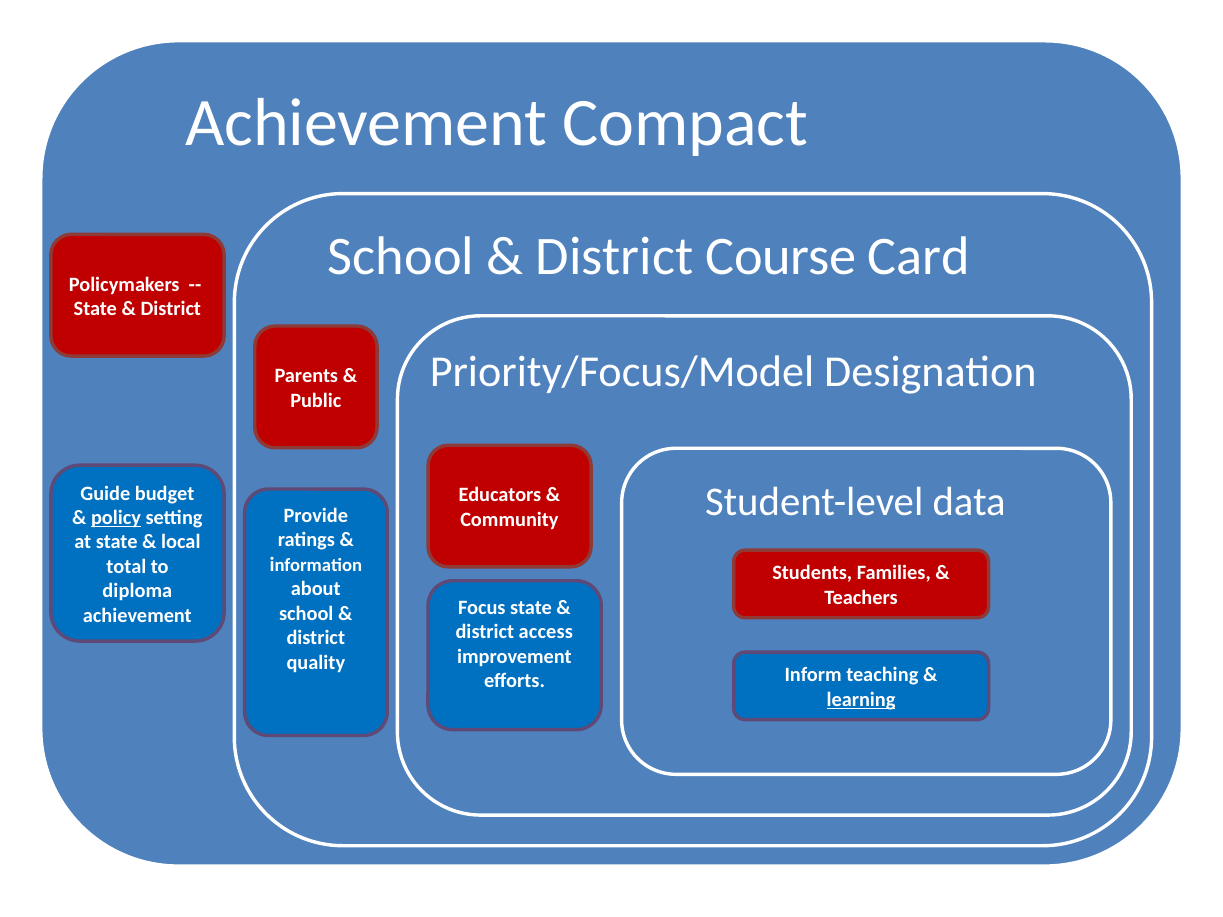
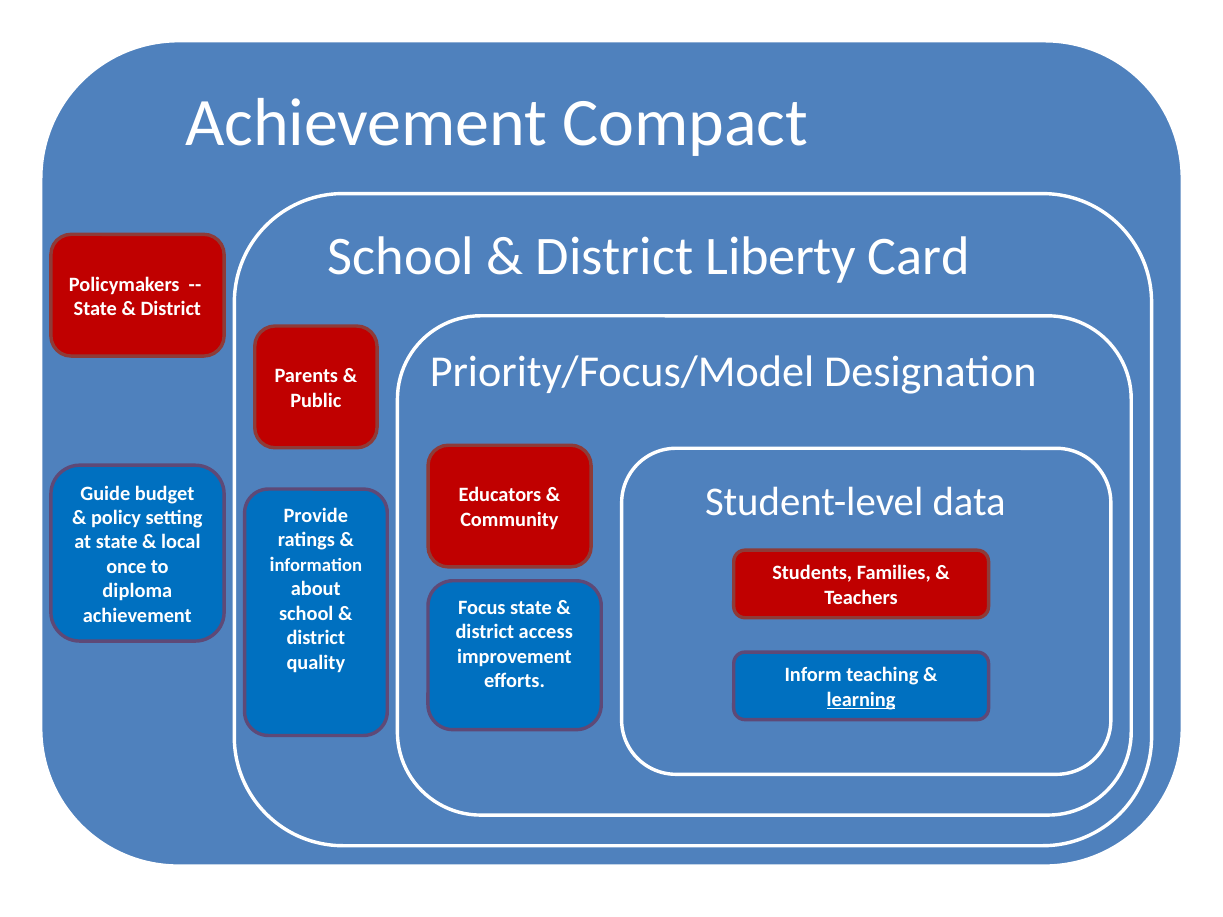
Course: Course -> Liberty
policy underline: present -> none
total: total -> once
